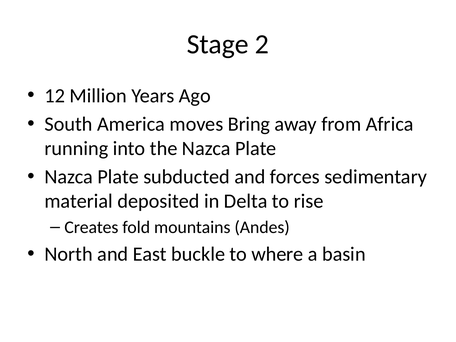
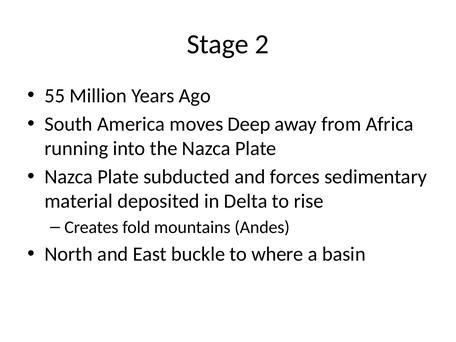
12: 12 -> 55
Bring: Bring -> Deep
